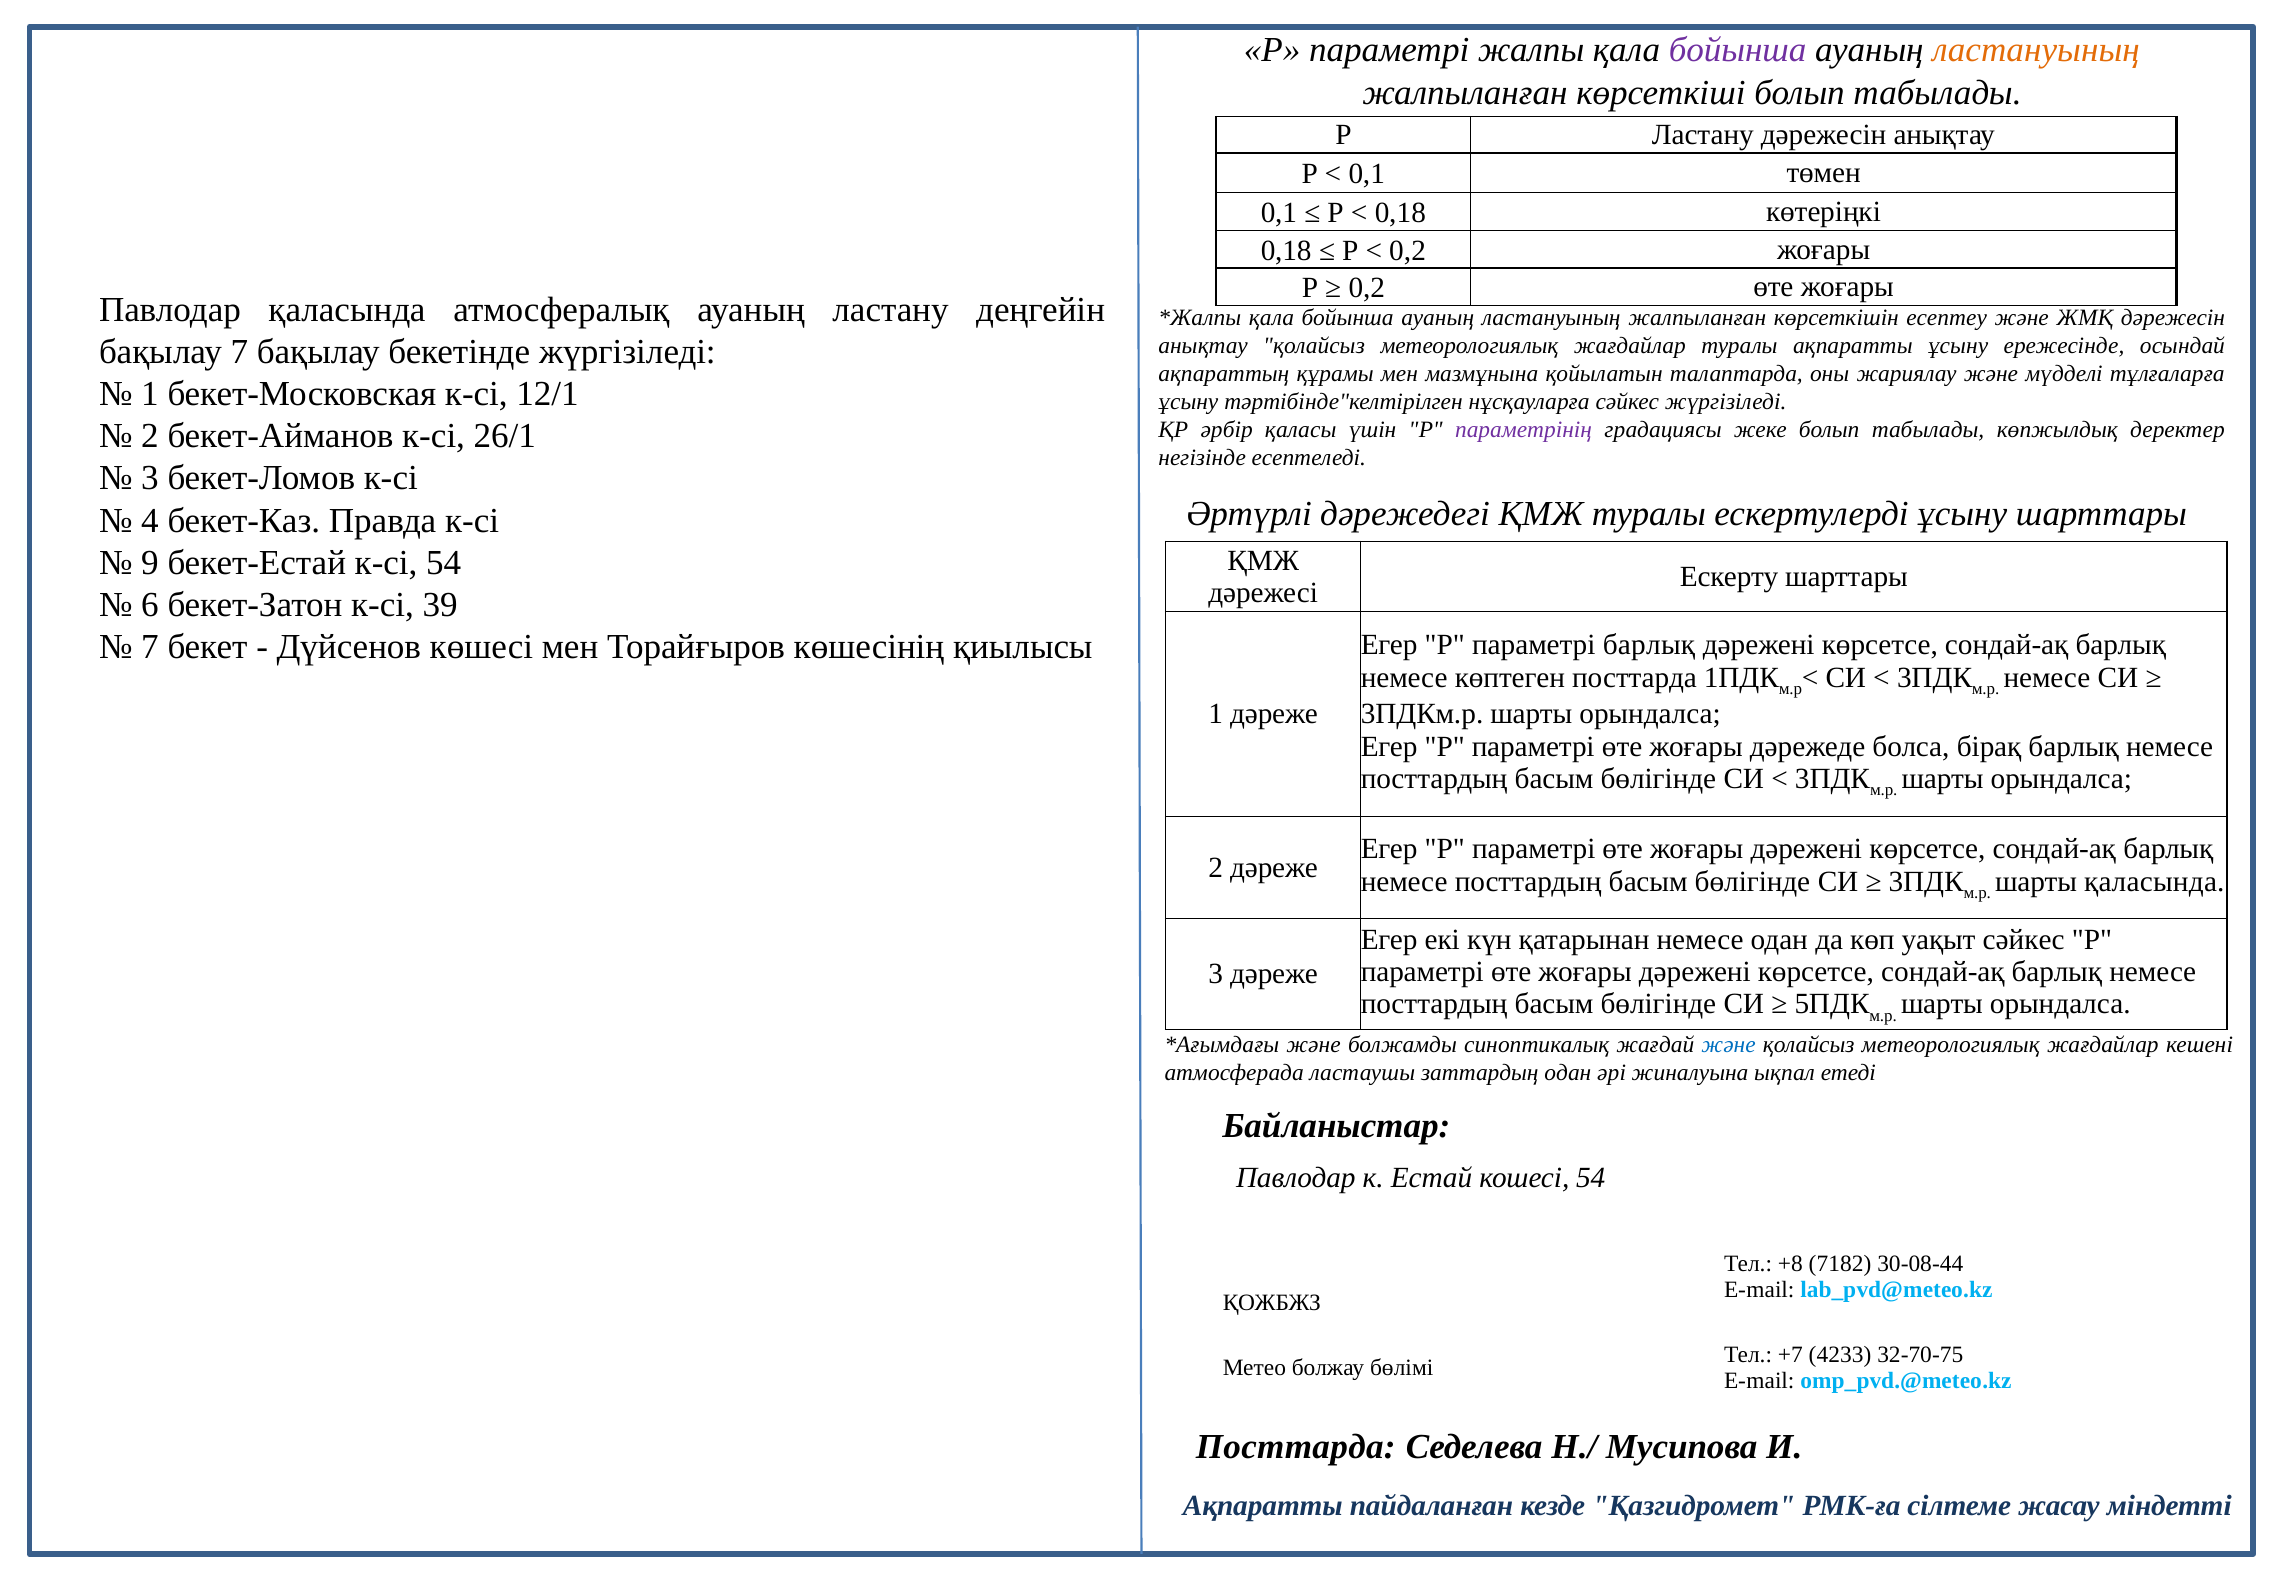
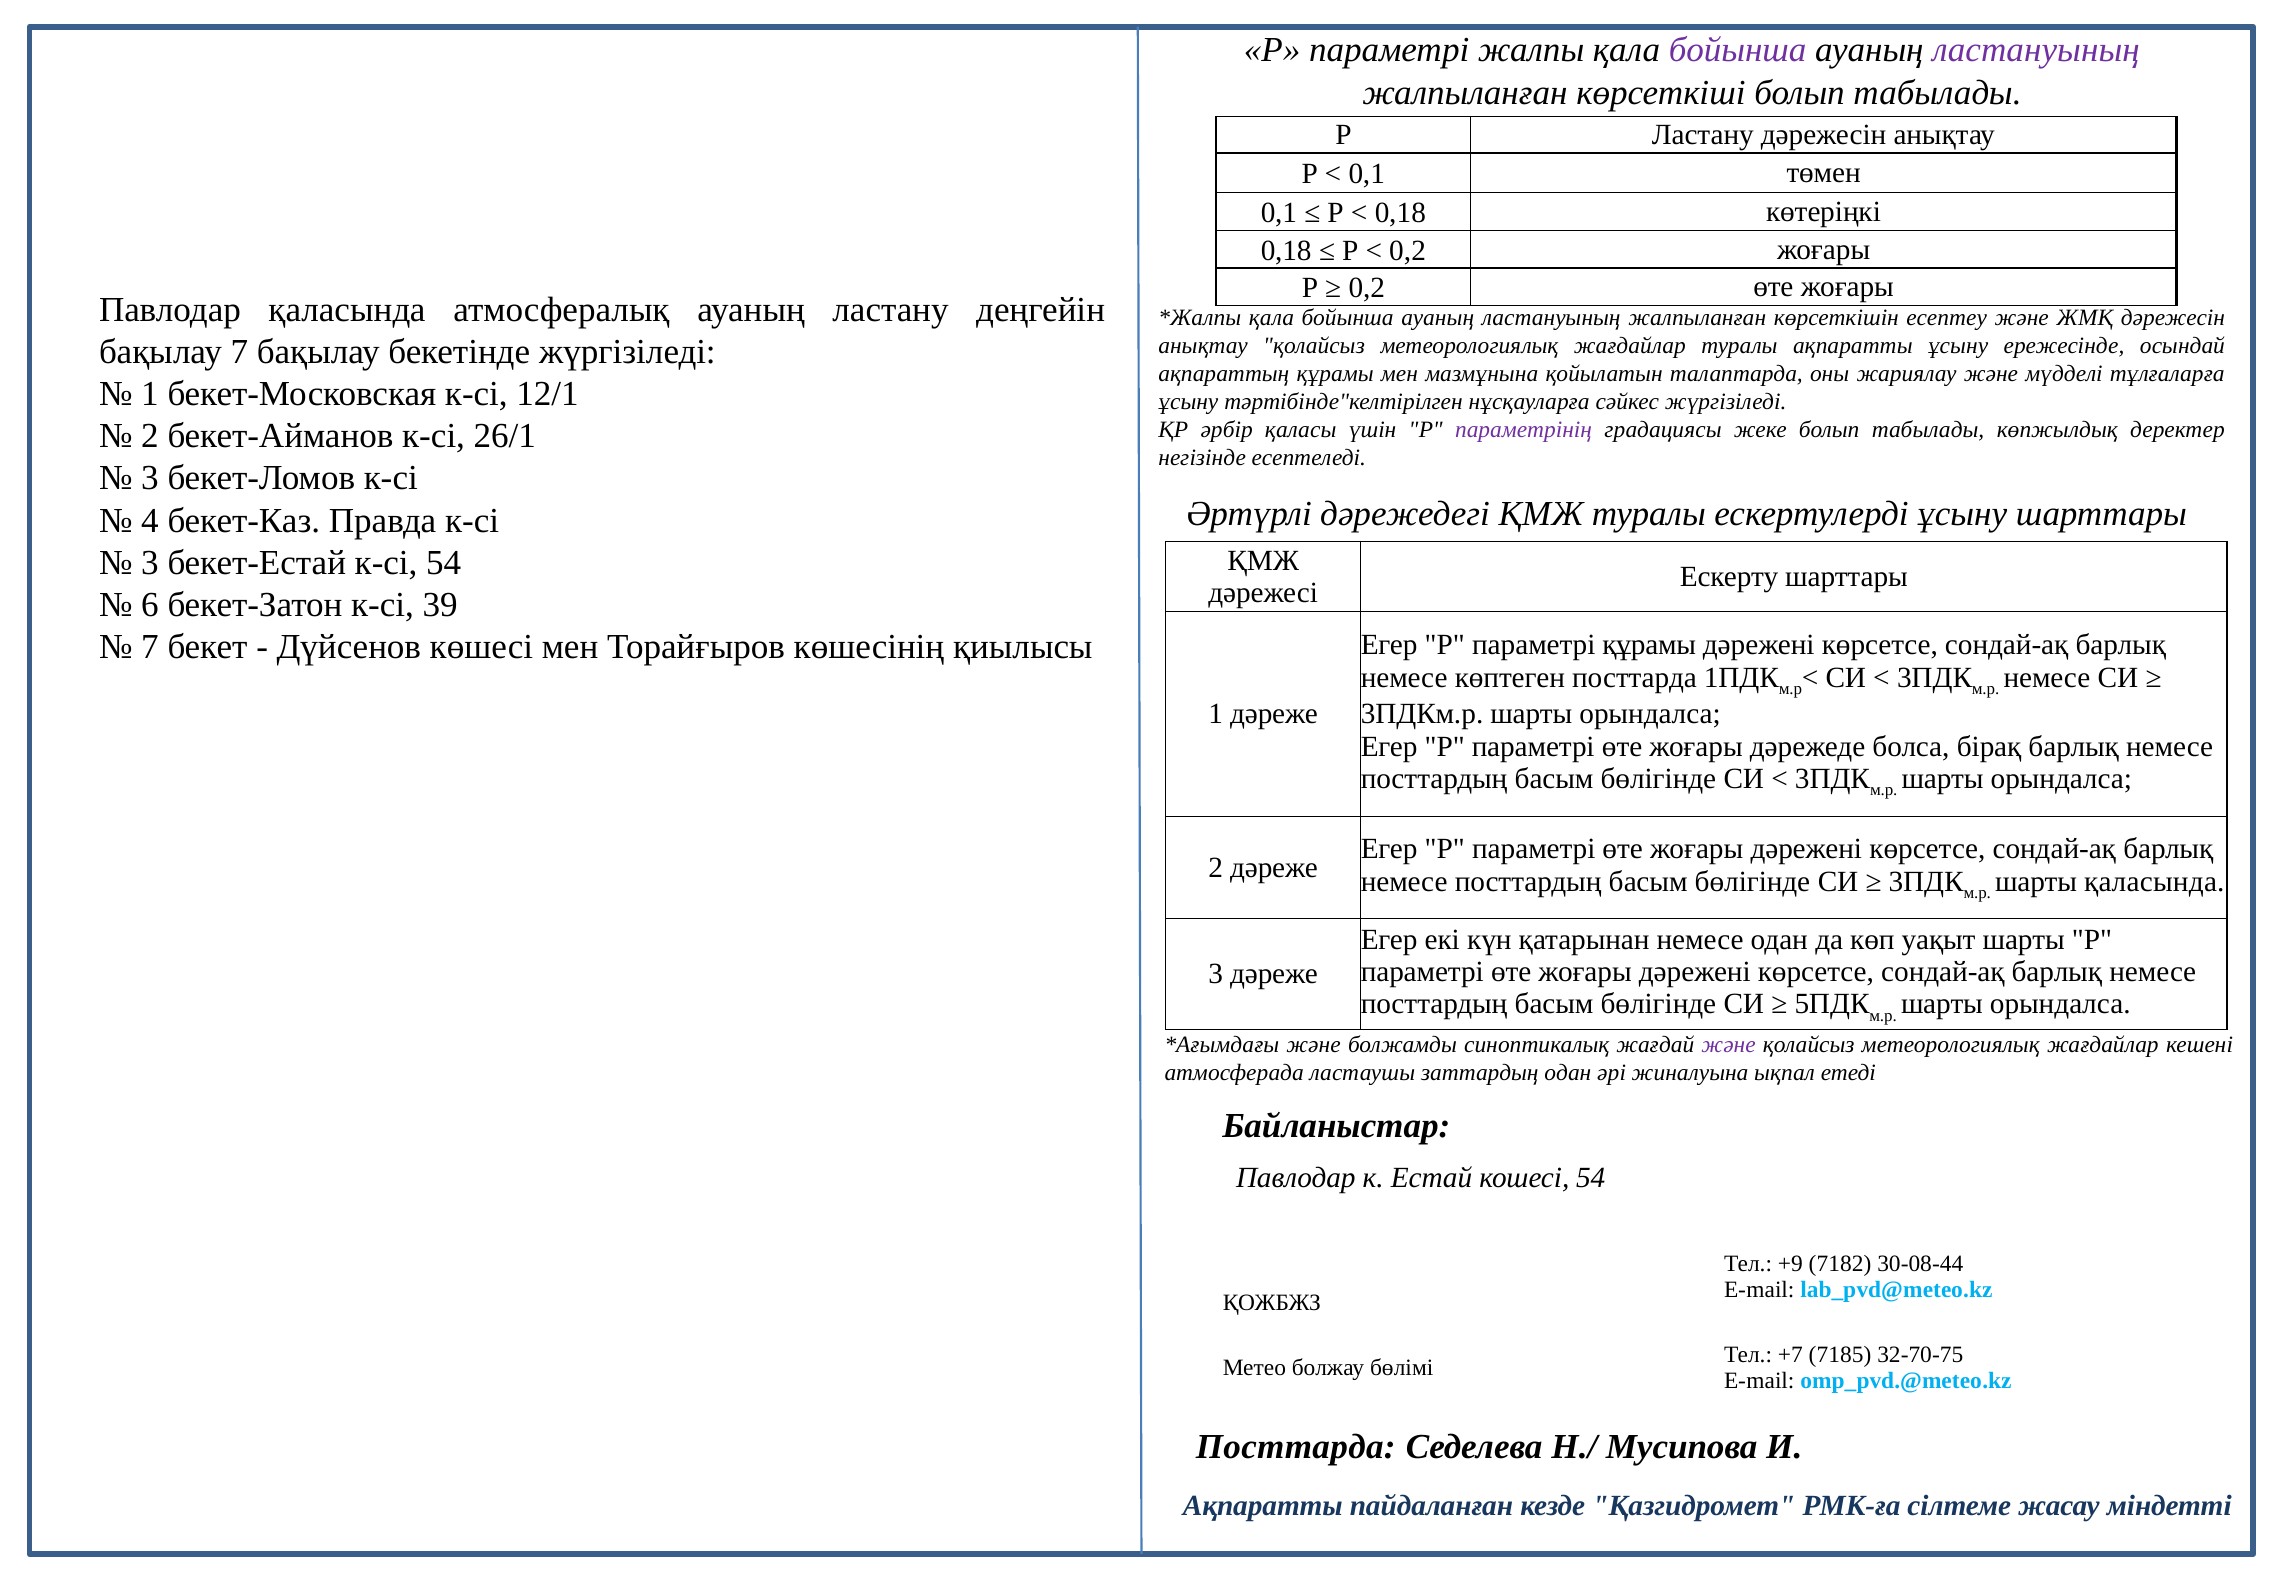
ластануының at (2036, 50) colour: orange -> purple
9 at (150, 562): 9 -> 3
параметрі барлық: барлық -> құрамы
уақыт сәйкес: сәйкес -> шарты
және at (1729, 1044) colour: blue -> purple
+8: +8 -> +9
4233: 4233 -> 7185
